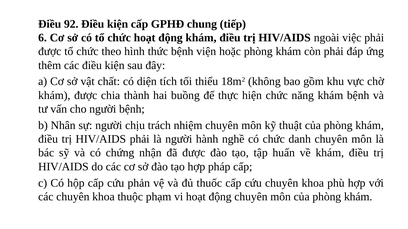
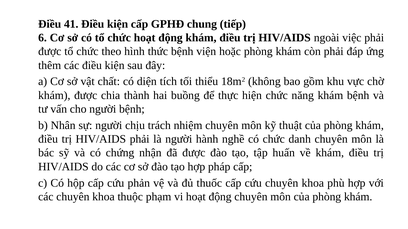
92: 92 -> 41
